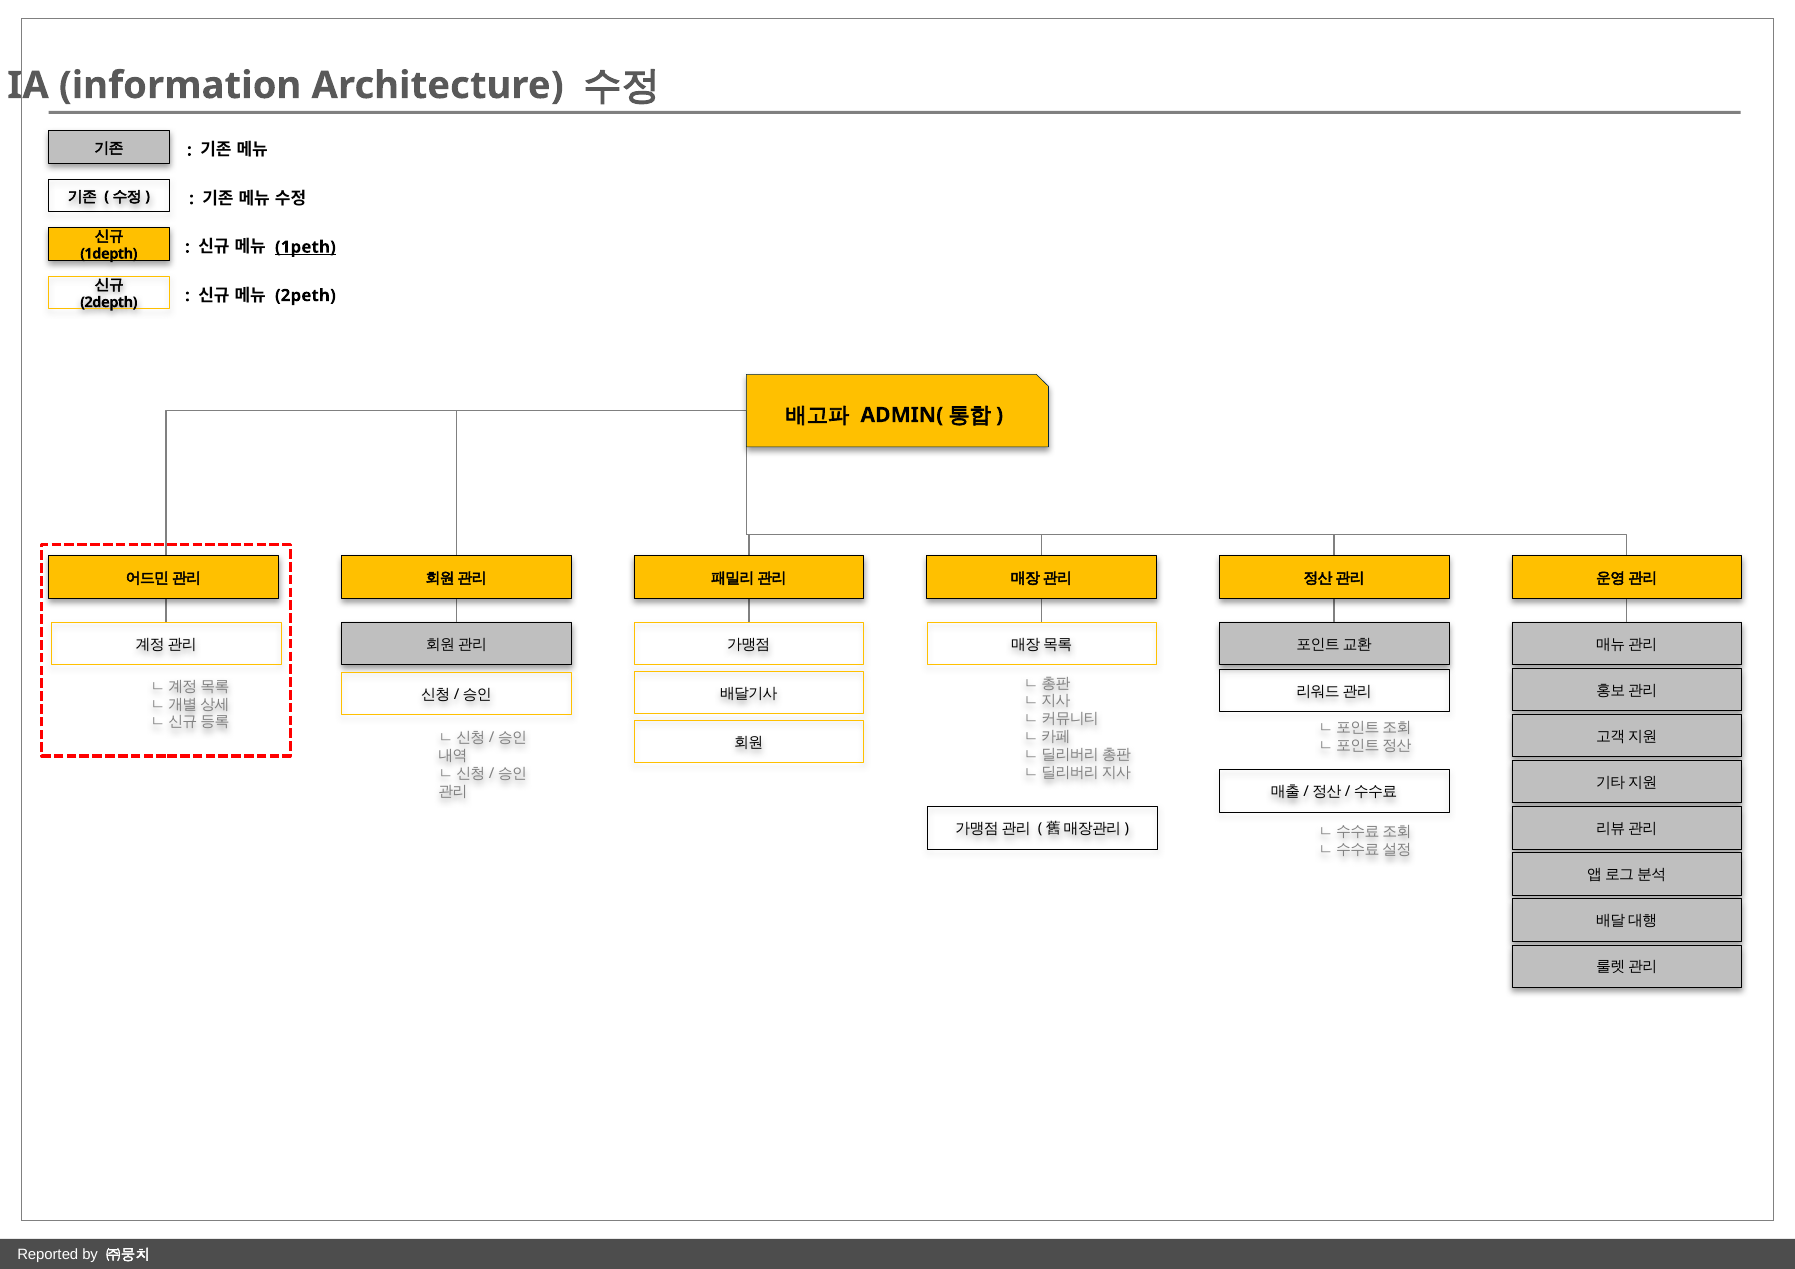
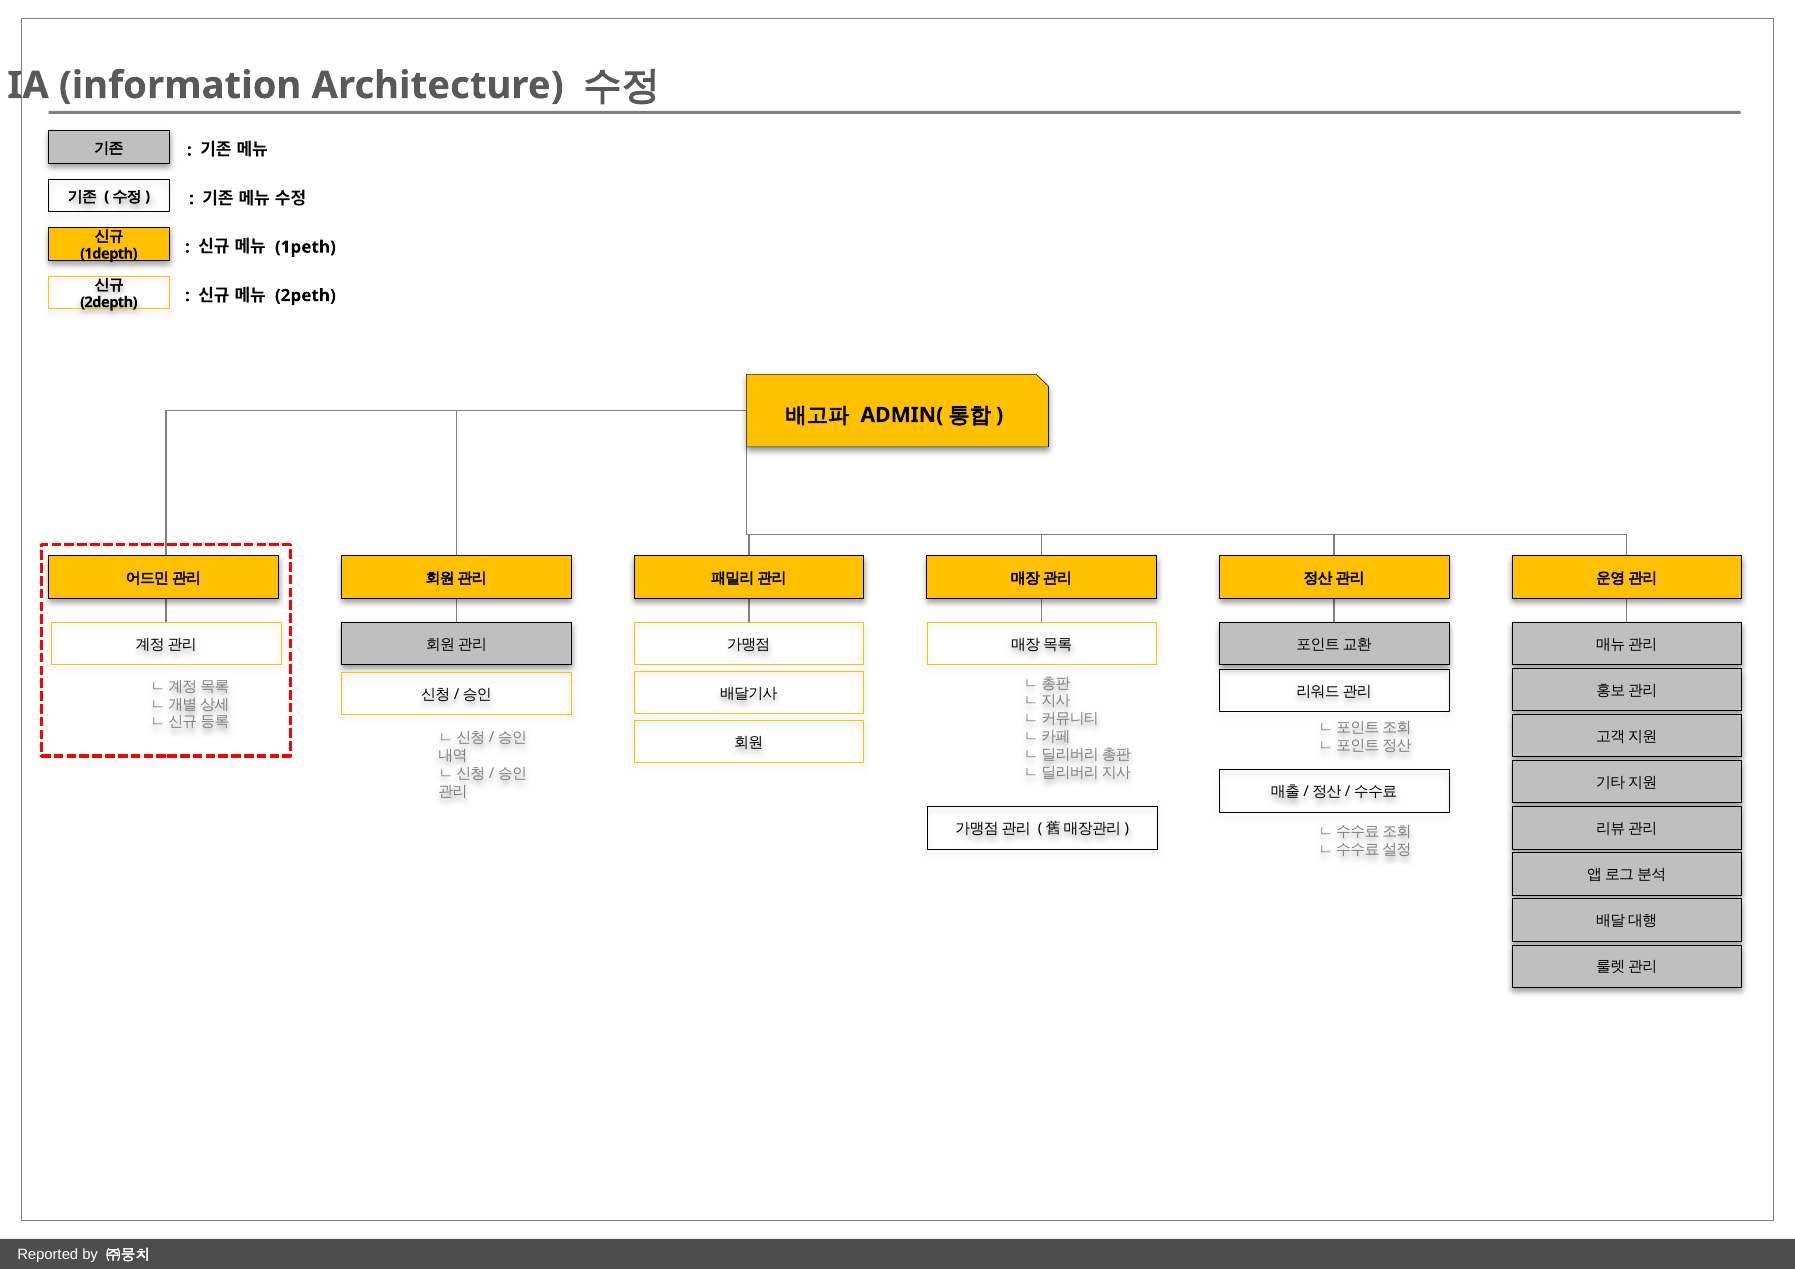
1peth underline: present -> none
